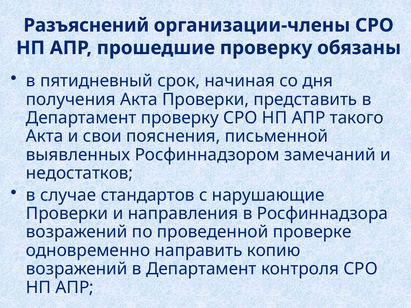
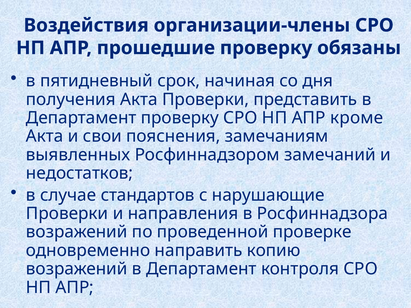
Разъяснений: Разъяснений -> Воздействия
такого: такого -> кроме
письменной: письменной -> замечаниям
